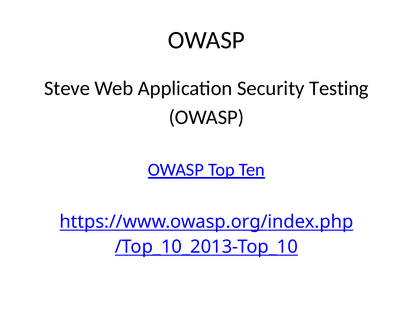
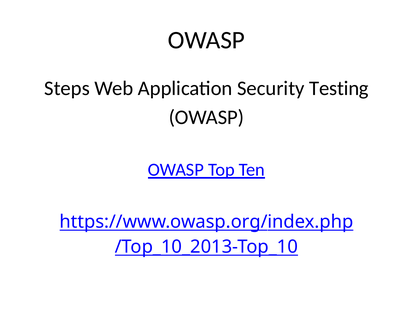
Steve: Steve -> Steps
